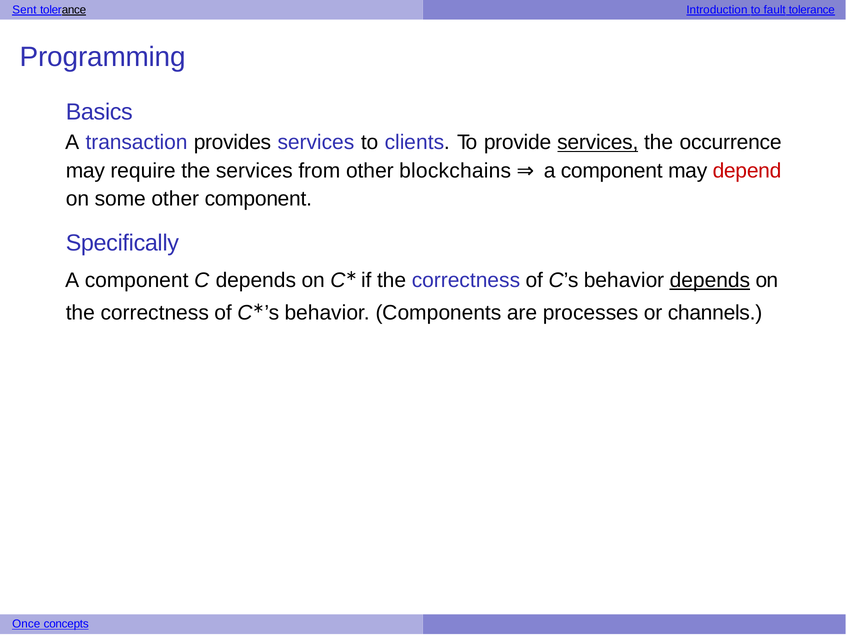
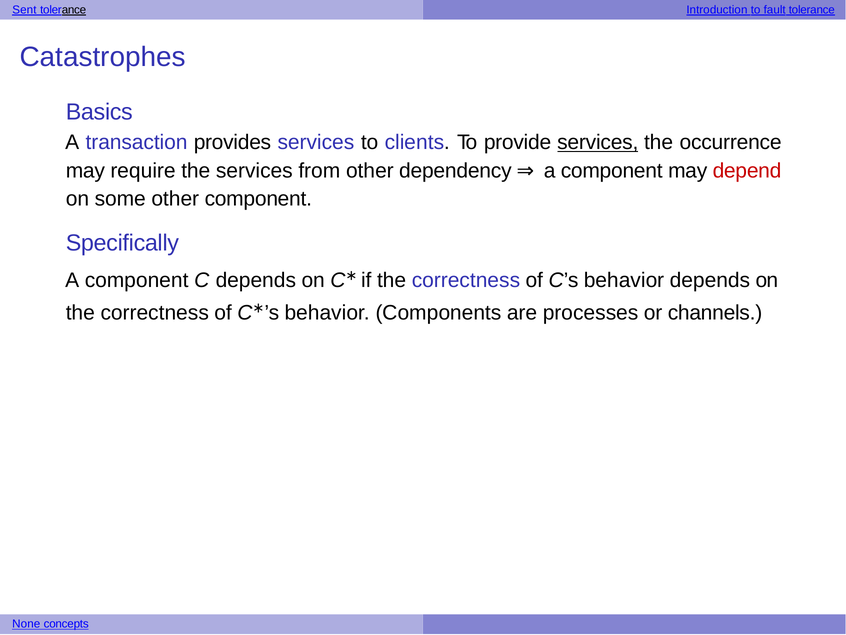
Programming: Programming -> Catastrophes
blockchains: blockchains -> dependency
depends at (710, 280) underline: present -> none
Once: Once -> None
